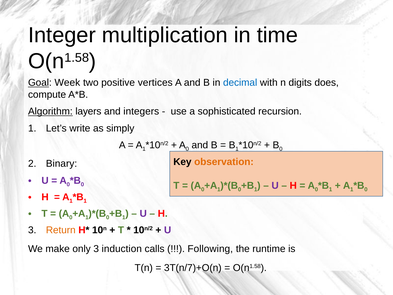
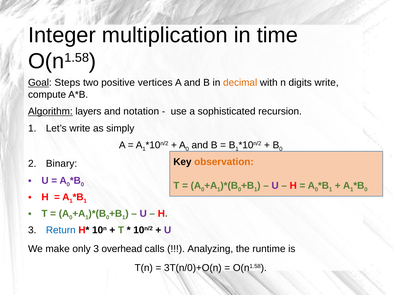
Week: Week -> Steps
decimal colour: blue -> orange
digits does: does -> write
integers: integers -> notation
Return colour: orange -> blue
induction: induction -> overhead
Following: Following -> Analyzing
3T(n/7)+O(n: 3T(n/7)+O(n -> 3T(n/0)+O(n
